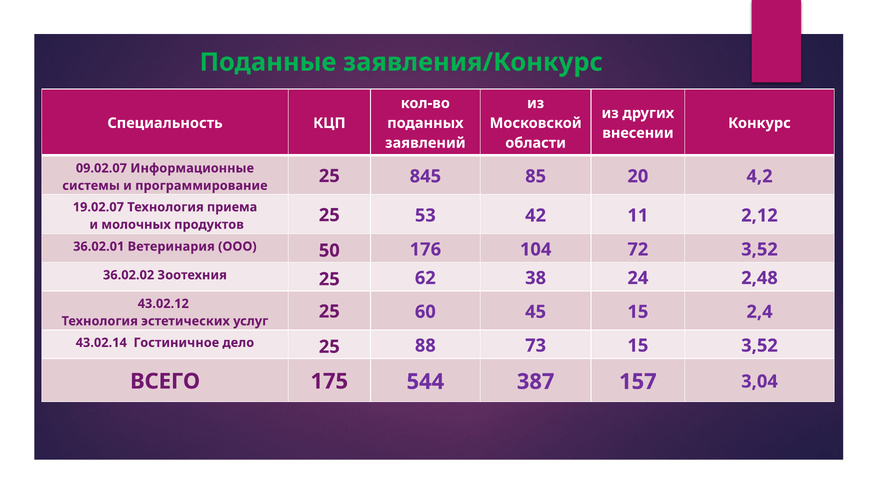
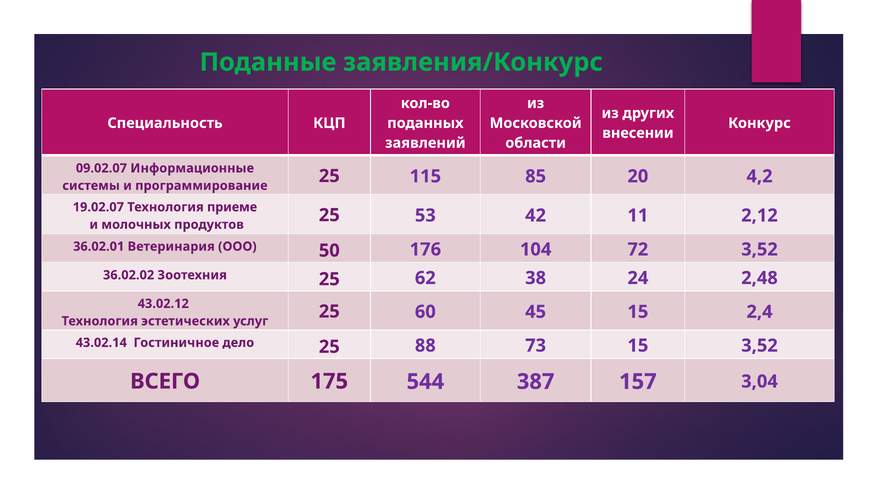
845: 845 -> 115
приема: приема -> приеме
